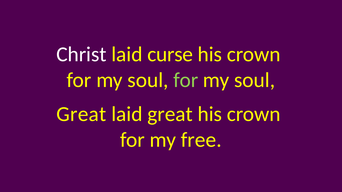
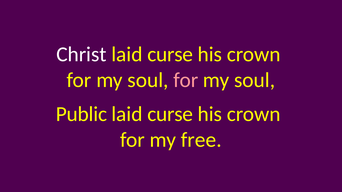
for at (186, 80) colour: light green -> pink
Great at (81, 114): Great -> Public
great at (170, 114): great -> curse
